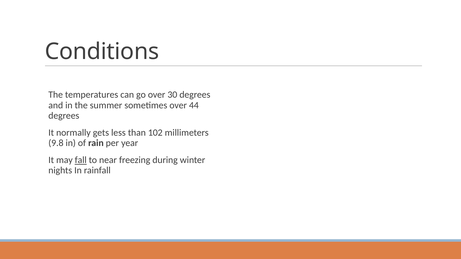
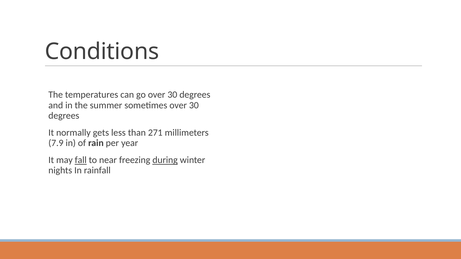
sometimes over 44: 44 -> 30
102: 102 -> 271
9.8: 9.8 -> 7.9
during underline: none -> present
